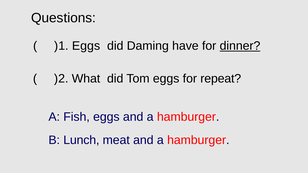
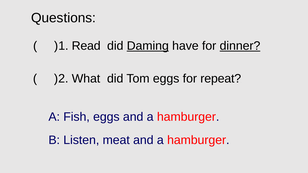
Eggs at (86, 46): Eggs -> Read
Daming underline: none -> present
Lunch: Lunch -> Listen
